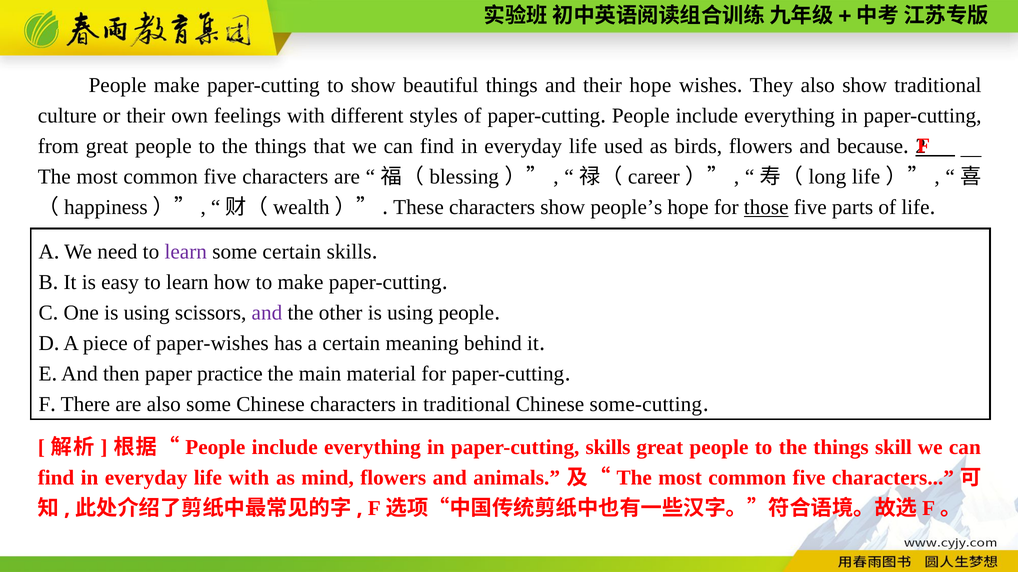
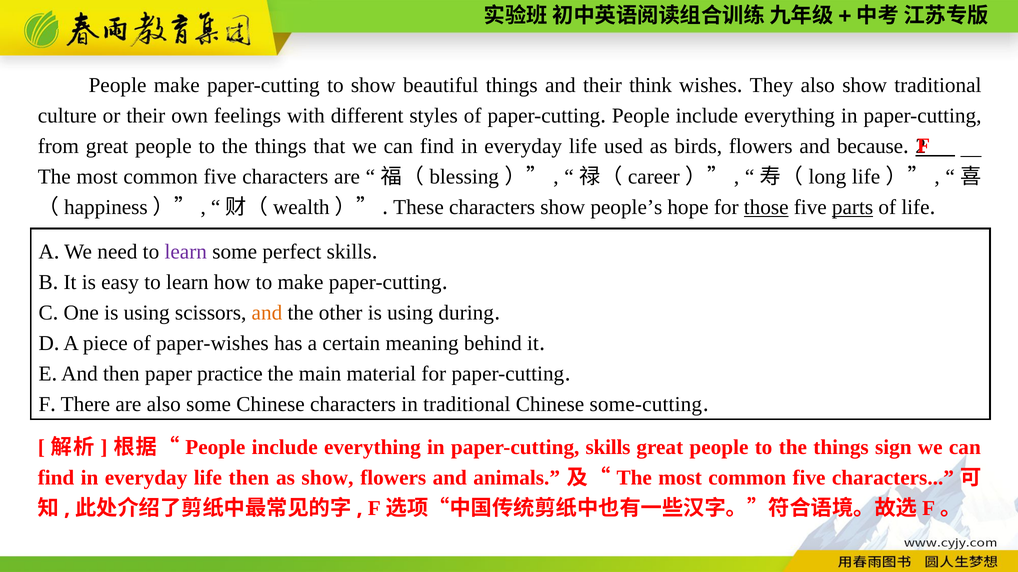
their hope: hope -> think
parts underline: none -> present
some certain: certain -> perfect
and at (267, 313) colour: purple -> orange
using people: people -> during
skill: skill -> sign
life with: with -> then
as mind: mind -> show
